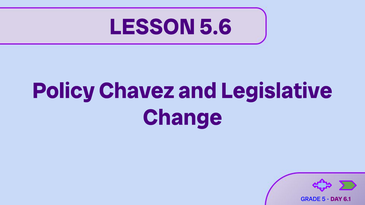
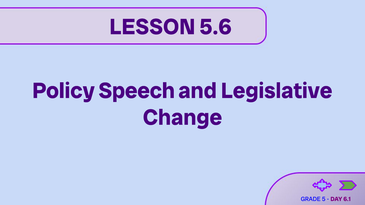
Chavez: Chavez -> Speech
